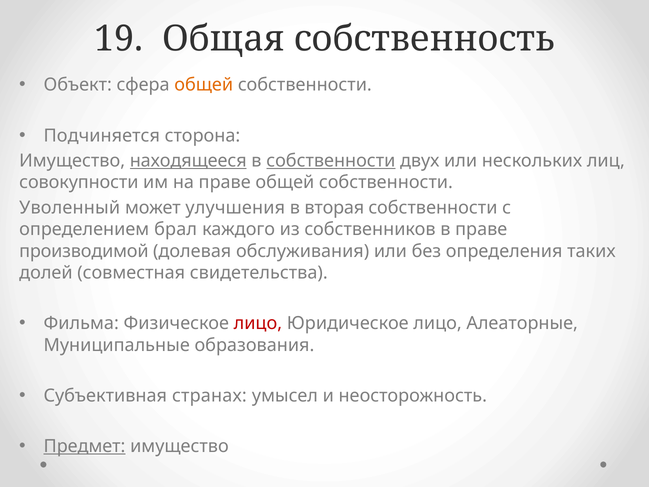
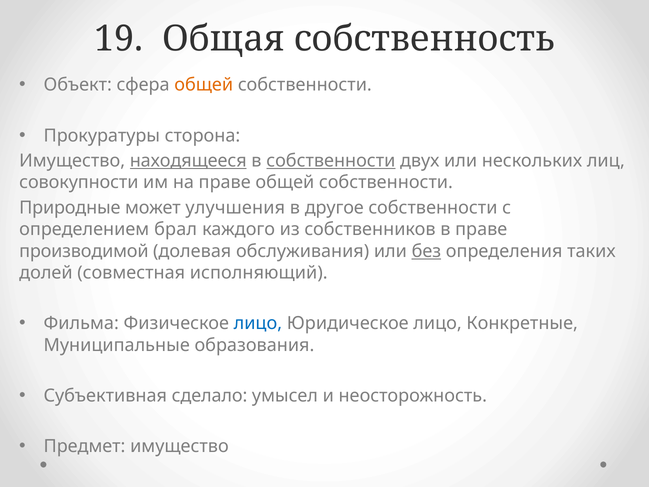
Подчиняется: Подчиняется -> Прокуратуры
Уволенный: Уволенный -> Природные
вторая: вторая -> другое
без underline: none -> present
свидетельства: свидетельства -> исполняющий
лицо at (258, 323) colour: red -> blue
Алеаторные: Алеаторные -> Конкретные
странах: странах -> сделало
Предмет underline: present -> none
